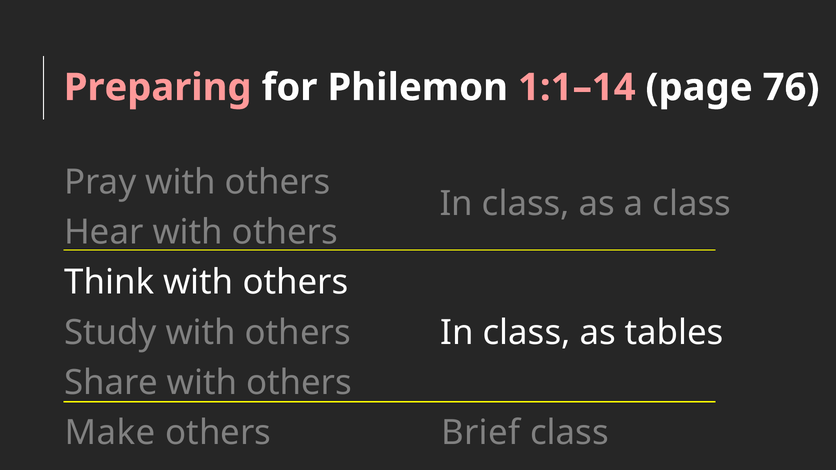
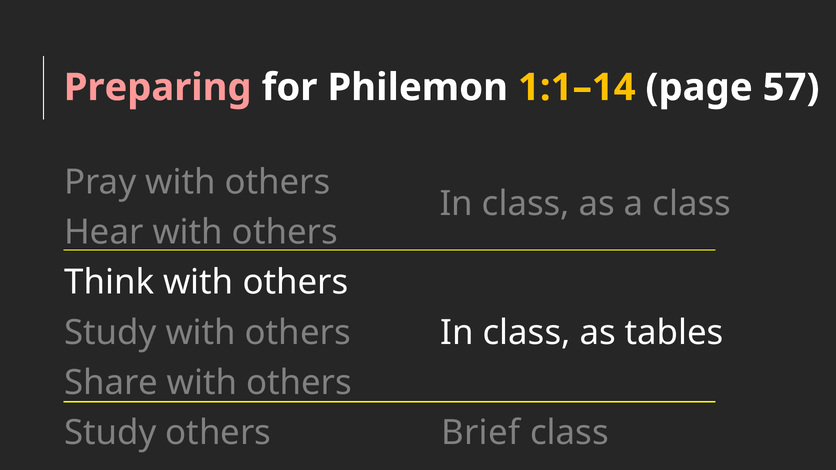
1:1–14 colour: pink -> yellow
76: 76 -> 57
Make at (110, 433): Make -> Study
